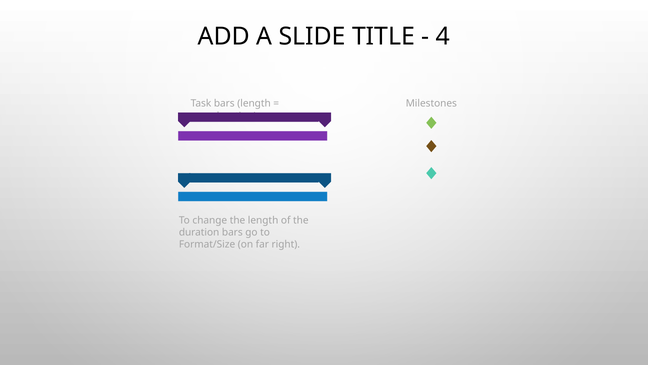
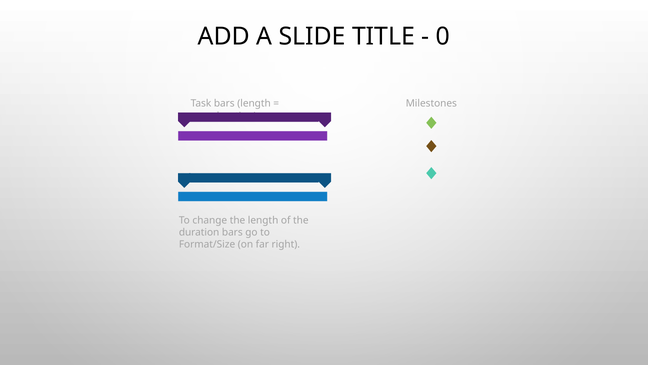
4: 4 -> 0
